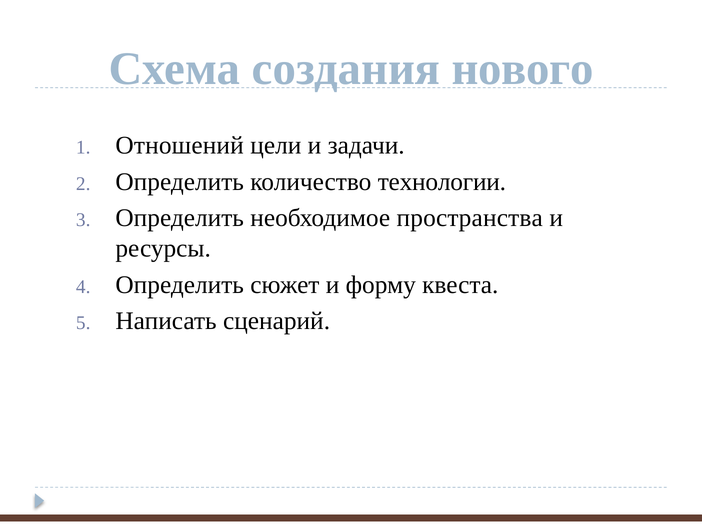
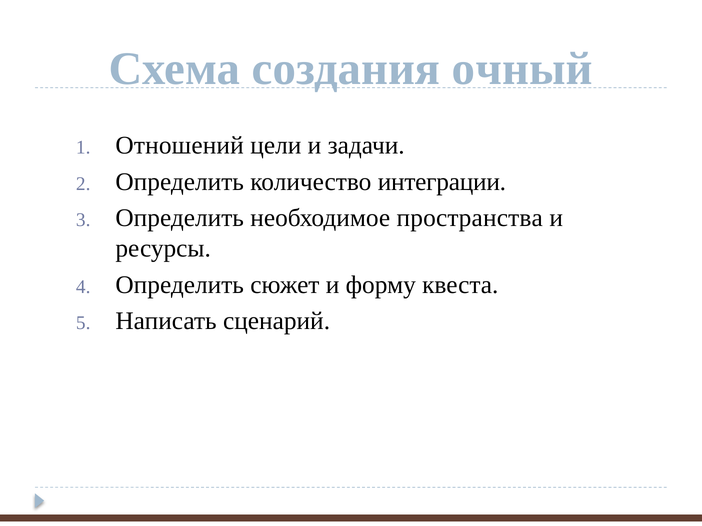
нового: нового -> очный
технологии: технологии -> интеграции
